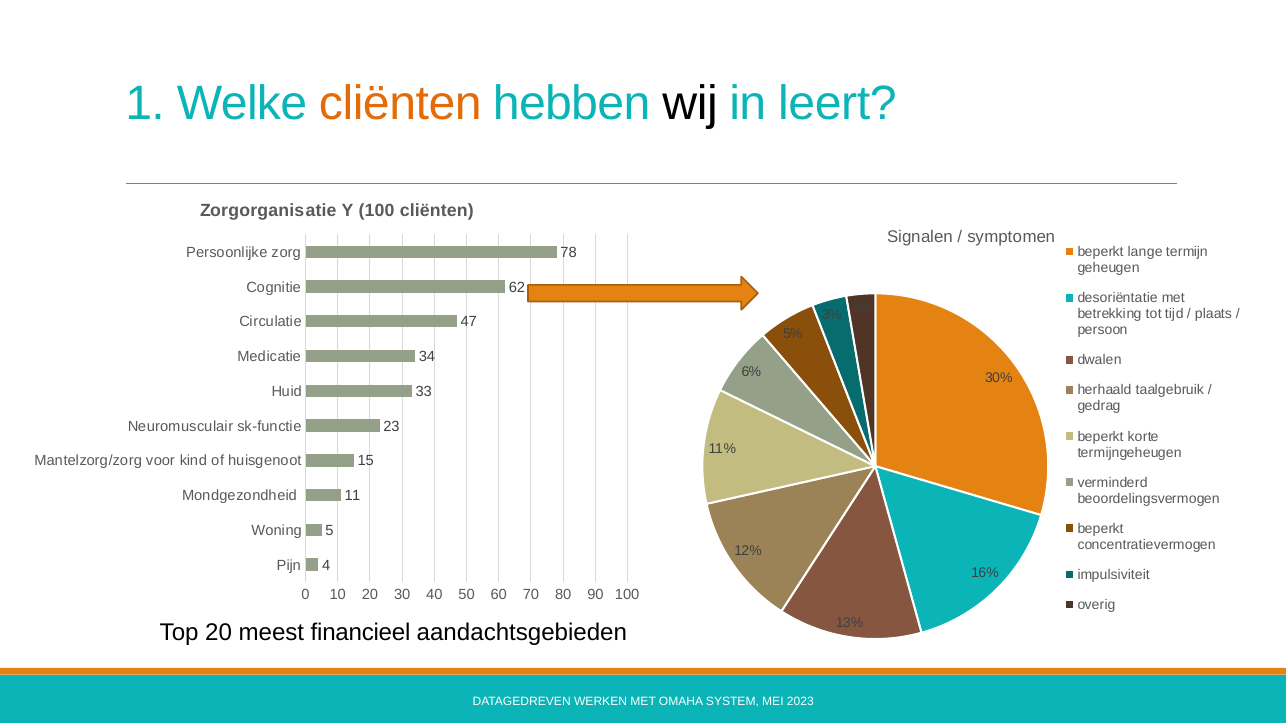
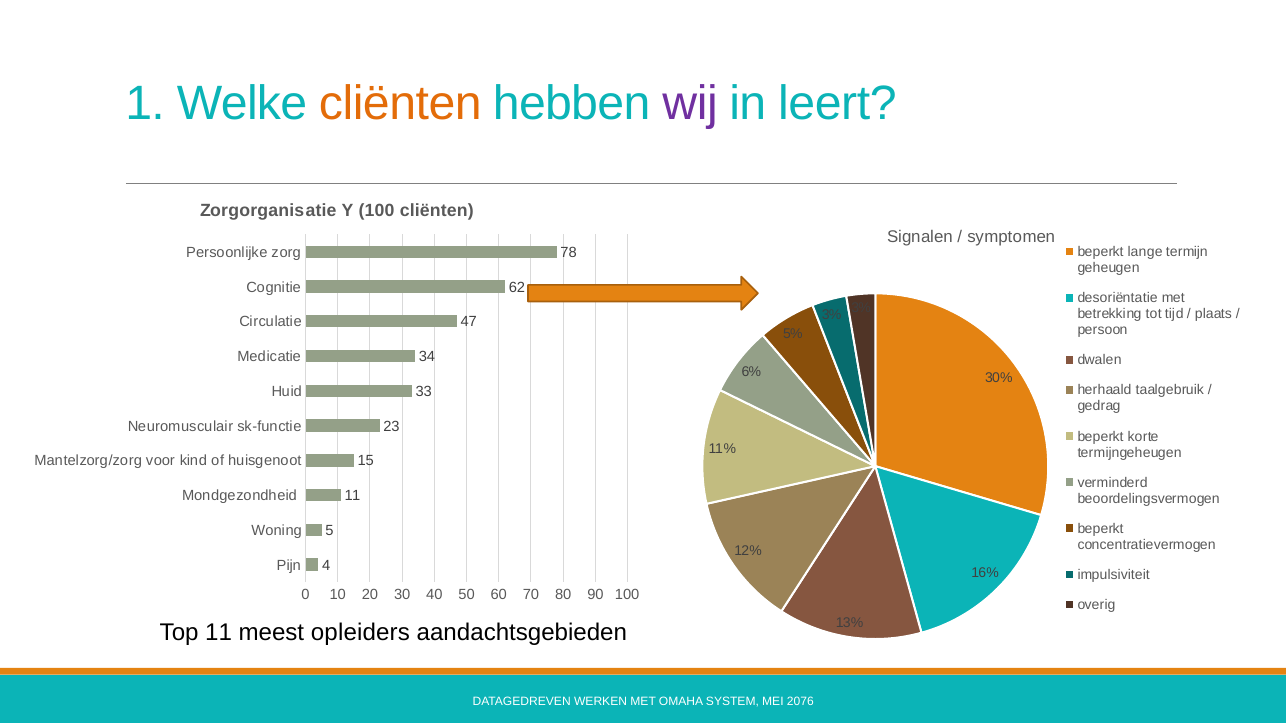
wij colour: black -> purple
Top 20: 20 -> 11
financieel: financieel -> opleiders
2023: 2023 -> 2076
